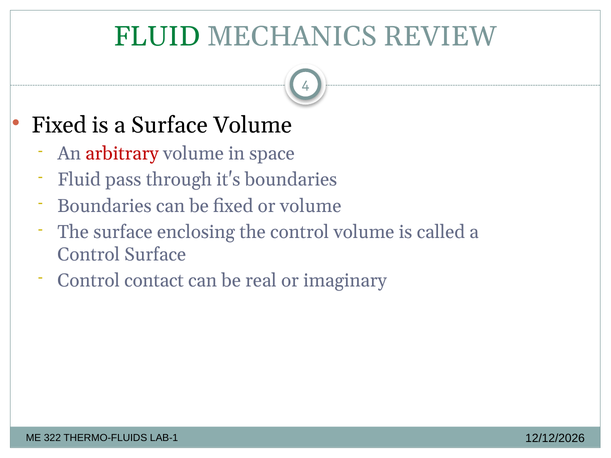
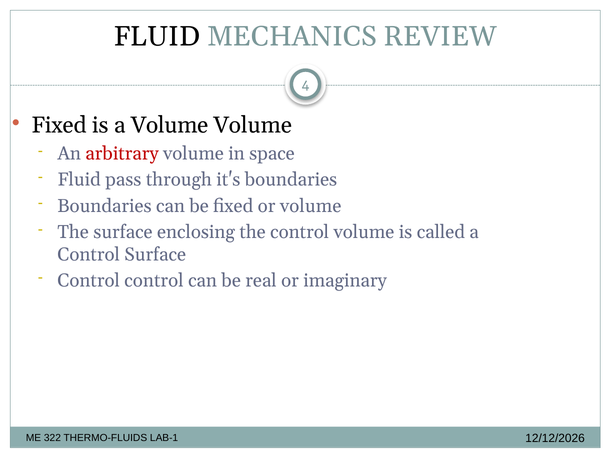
FLUID at (157, 36) colour: green -> black
a Surface: Surface -> Volume
Control contact: contact -> control
